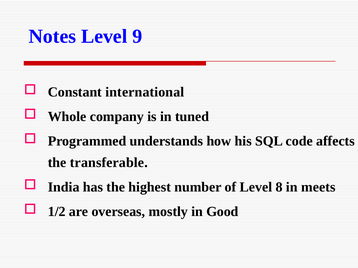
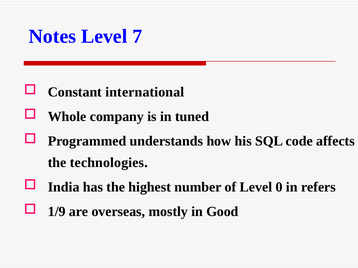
9: 9 -> 7
transferable: transferable -> technologies
8: 8 -> 0
meets: meets -> refers
1/2: 1/2 -> 1/9
